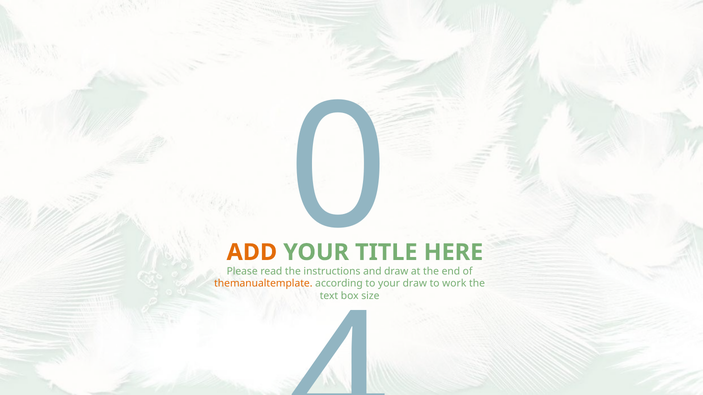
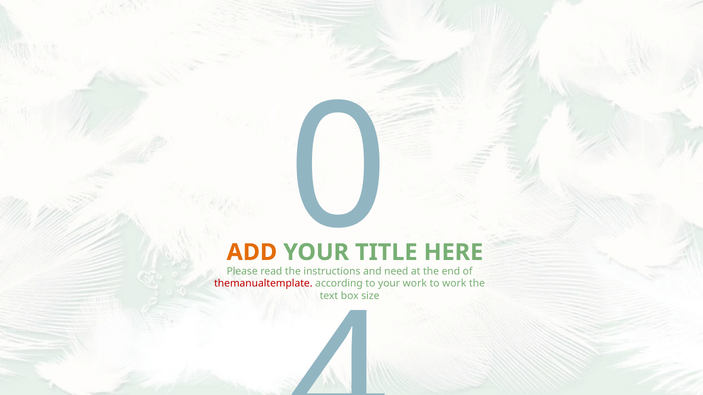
draw at (396, 271): draw -> need
themanualtemplate colour: orange -> red
draw at (415, 284): draw -> work
